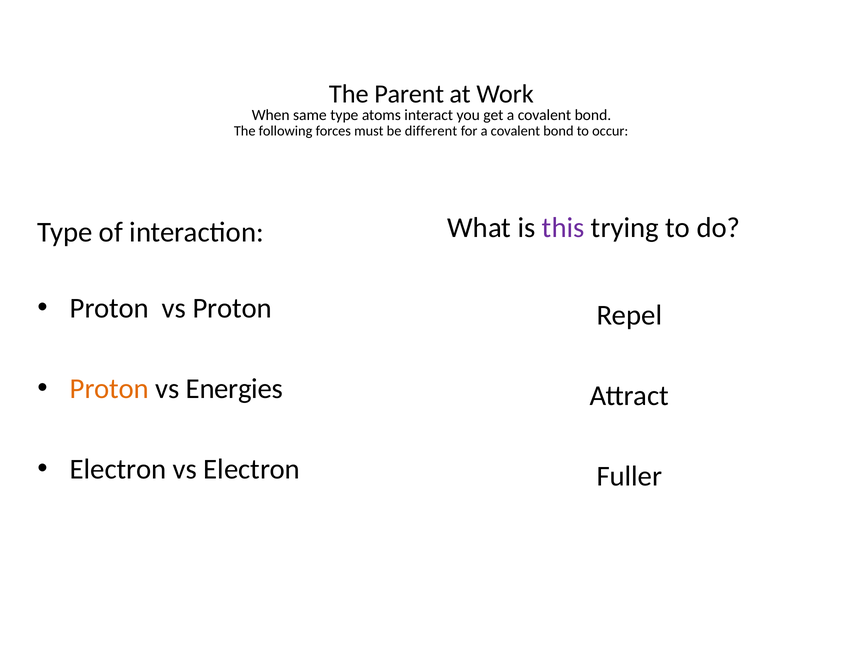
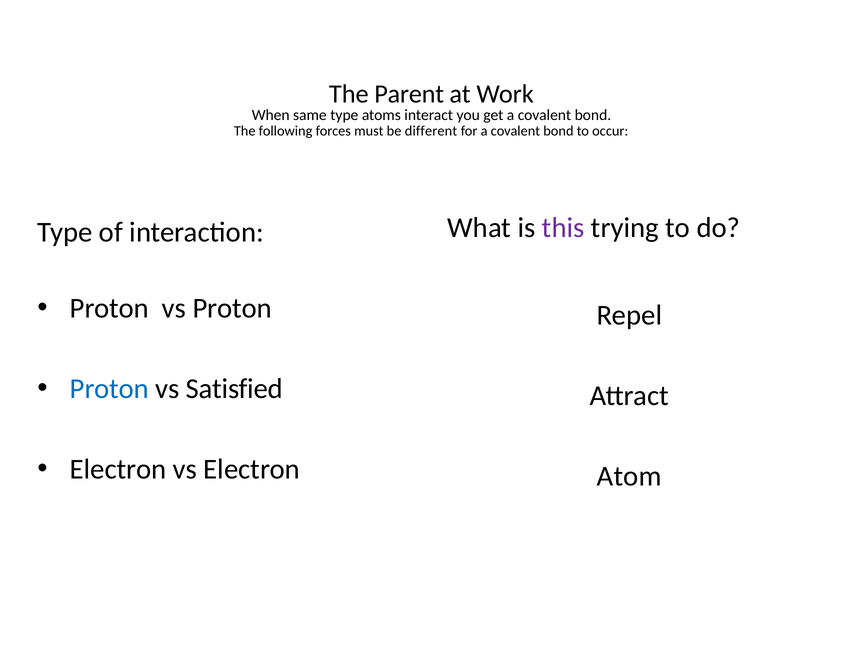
Proton at (109, 389) colour: orange -> blue
Energies: Energies -> Satisfied
Fuller: Fuller -> Atom
